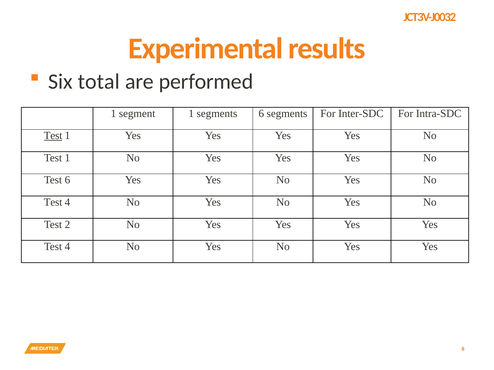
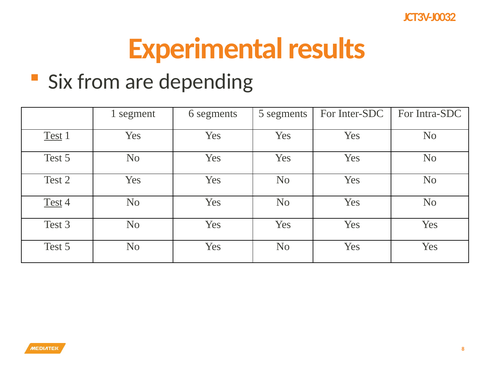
total: total -> from
performed: performed -> depending
segment 1: 1 -> 6
segments 6: 6 -> 5
1 at (67, 158): 1 -> 5
Test 6: 6 -> 2
Test at (53, 202) underline: none -> present
2: 2 -> 3
4 at (67, 247): 4 -> 5
